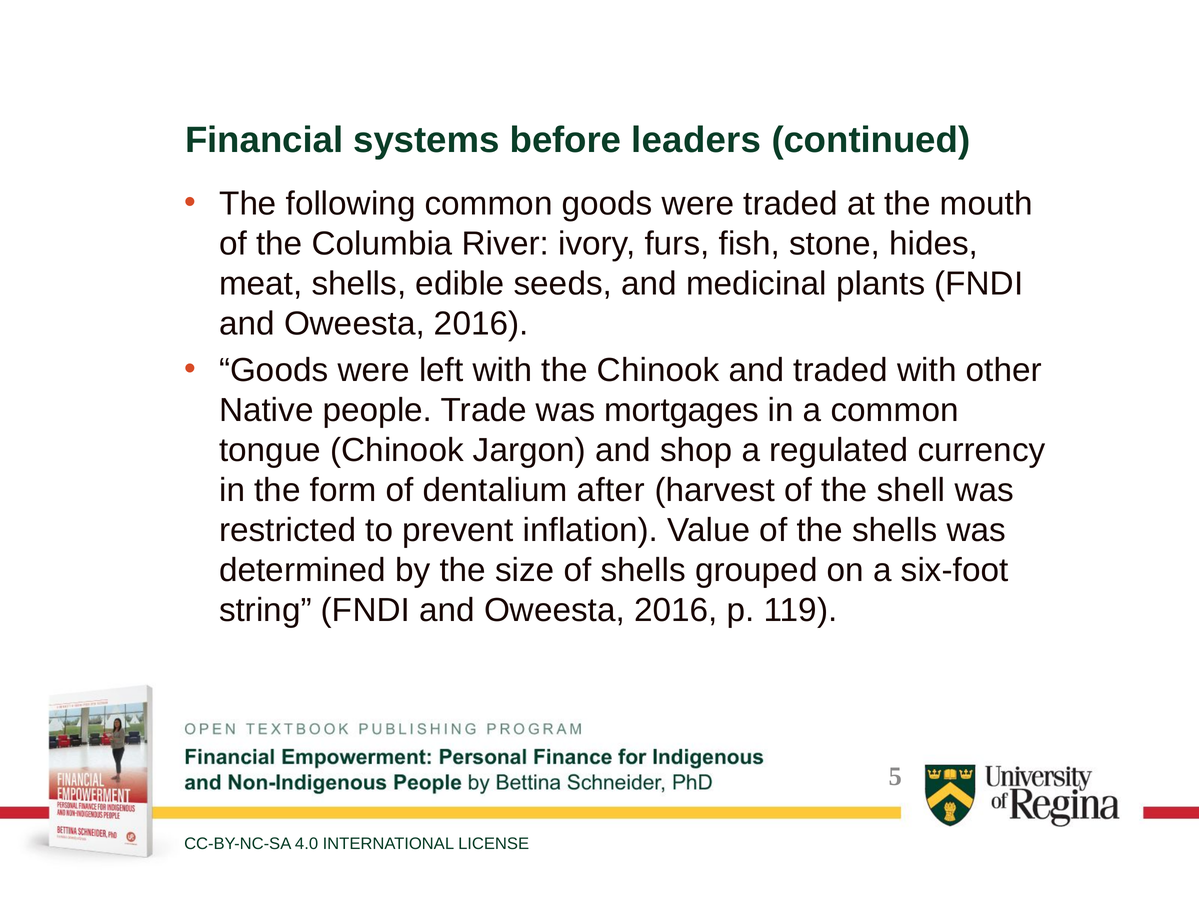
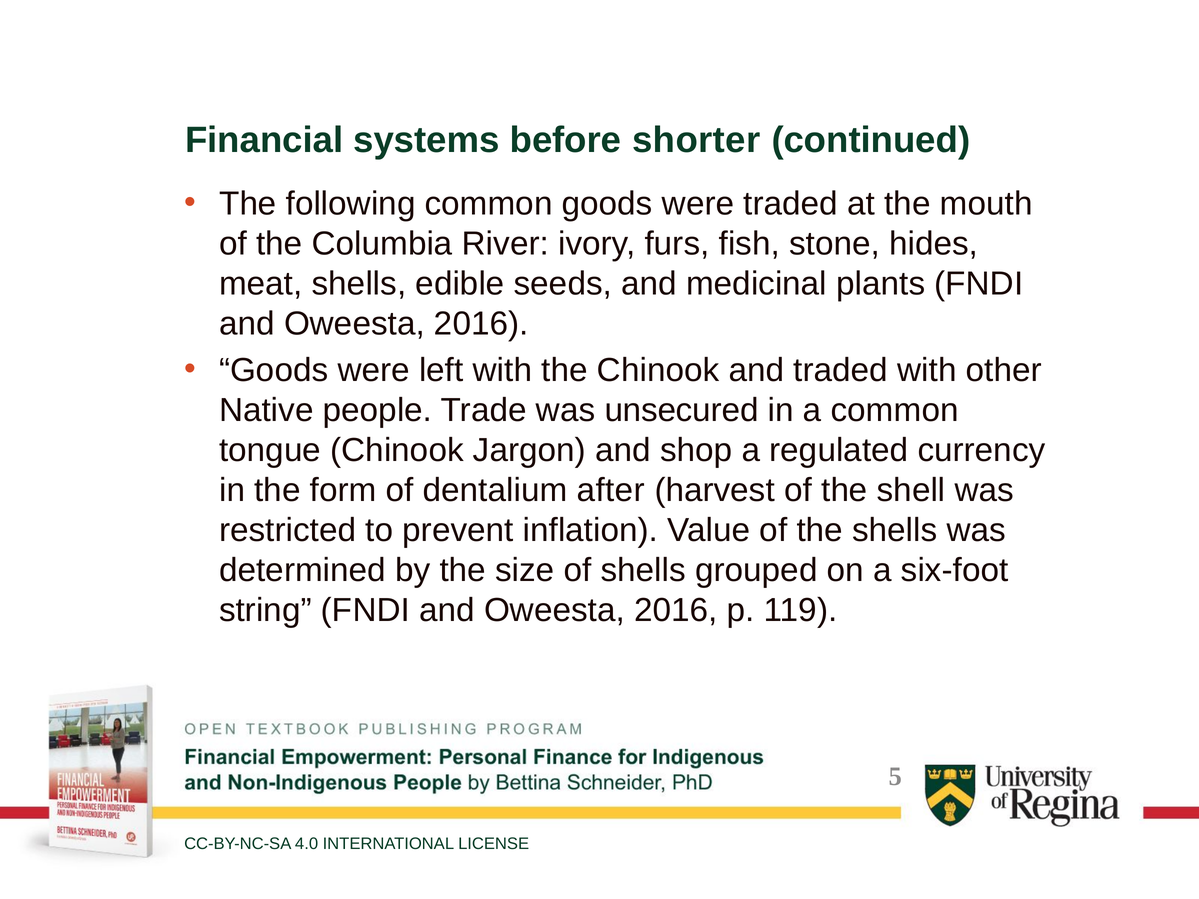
leaders: leaders -> shorter
mortgages: mortgages -> unsecured
